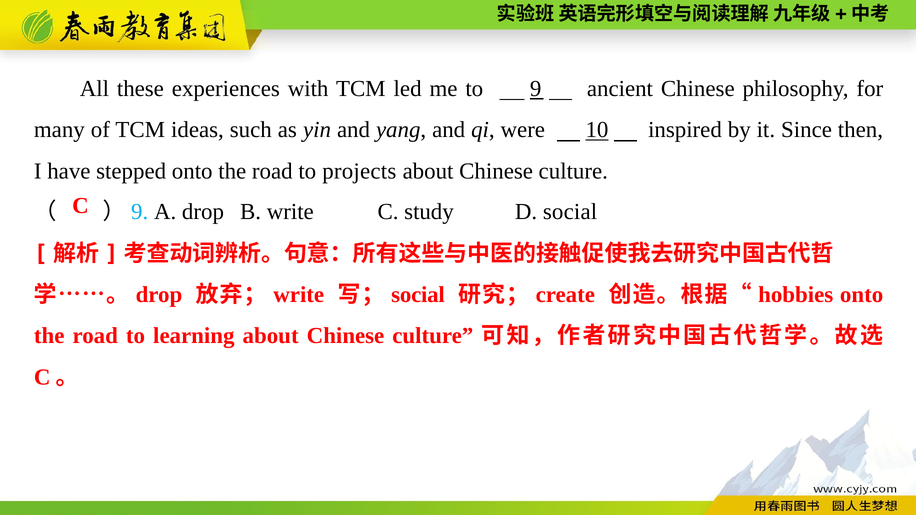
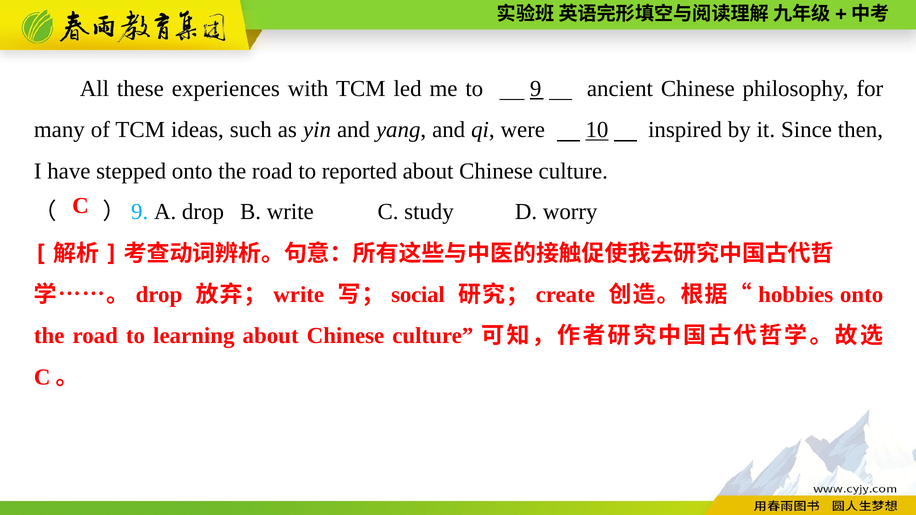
projects: projects -> reported
D social: social -> worry
